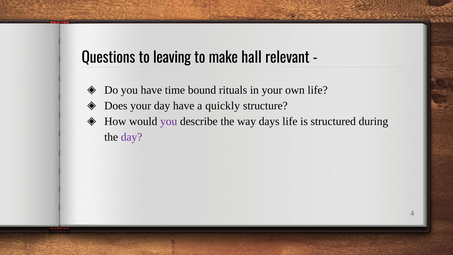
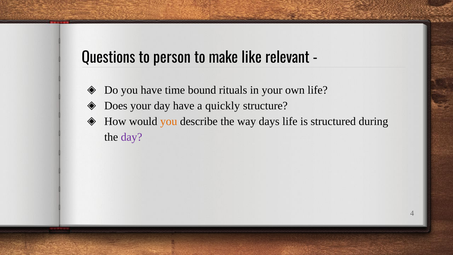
leaving: leaving -> person
hall: hall -> like
you at (169, 121) colour: purple -> orange
